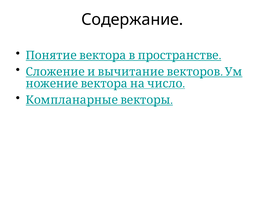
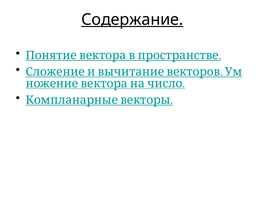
Содержание underline: none -> present
